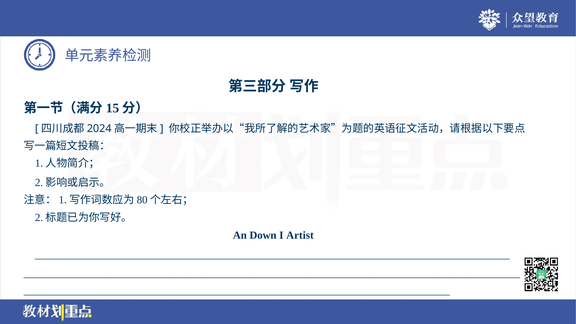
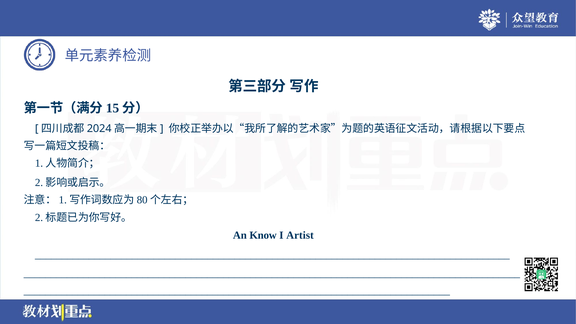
Down: Down -> Know
